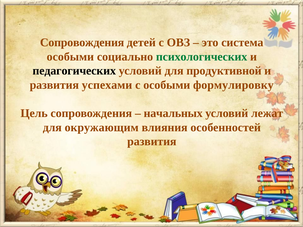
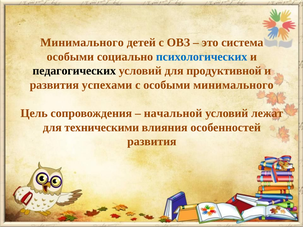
Сопровождения at (82, 43): Сопровождения -> Минимального
психологических colour: green -> blue
особыми формулировку: формулировку -> минимального
начальных: начальных -> начальной
окружающим: окружающим -> техническими
